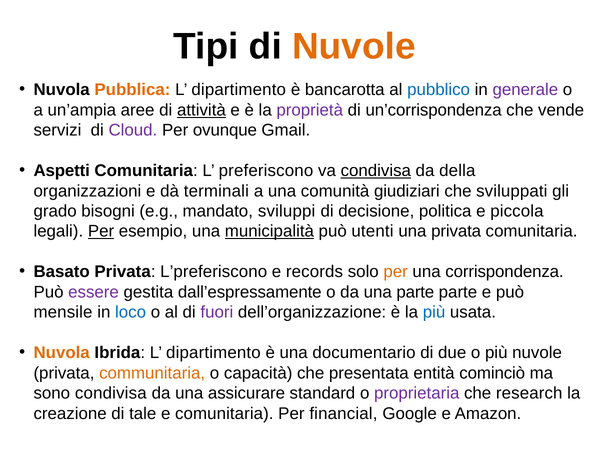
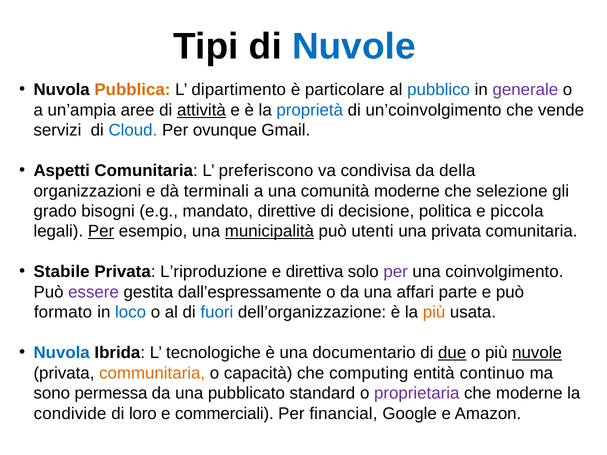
Nuvole at (354, 46) colour: orange -> blue
bancarotta: bancarotta -> particolare
proprietà colour: purple -> blue
un’corrispondenza: un’corrispondenza -> un’coinvolgimento
Cloud colour: purple -> blue
condivisa at (376, 171) underline: present -> none
comunità giudiziari: giudiziari -> moderne
sviluppati: sviluppati -> selezione
sviluppi: sviluppi -> direttive
Basato: Basato -> Stabile
L’preferiscono: L’preferiscono -> L’riproduzione
records: records -> direttiva
per at (396, 272) colour: orange -> purple
corrispondenza: corrispondenza -> coinvolgimento
una parte: parte -> affari
mensile: mensile -> formato
fuori colour: purple -> blue
più at (434, 313) colour: blue -> orange
Nuvola at (62, 353) colour: orange -> blue
Ibrida L dipartimento: dipartimento -> tecnologiche
due underline: none -> present
nuvole at (537, 353) underline: none -> present
presentata: presentata -> computing
cominciò: cominciò -> continuo
sono condivisa: condivisa -> permessa
assicurare: assicurare -> pubblicato
che research: research -> moderne
creazione: creazione -> condivide
tale: tale -> loro
e comunitaria: comunitaria -> commerciali
